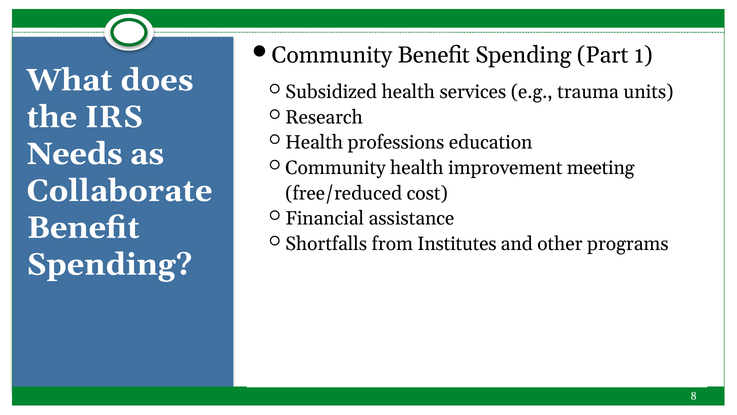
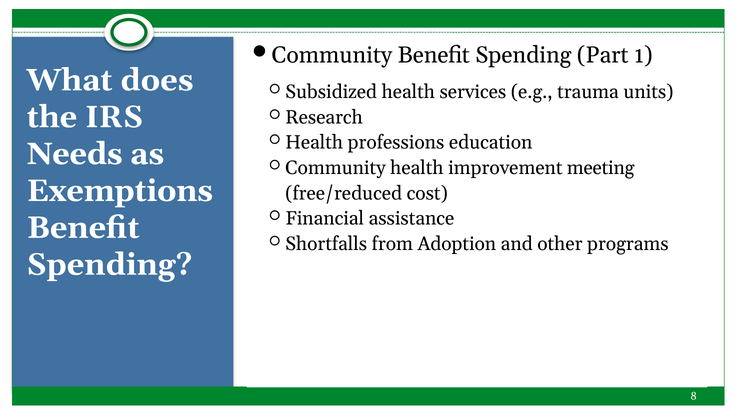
Collaborate: Collaborate -> Exemptions
Institutes: Institutes -> Adoption
